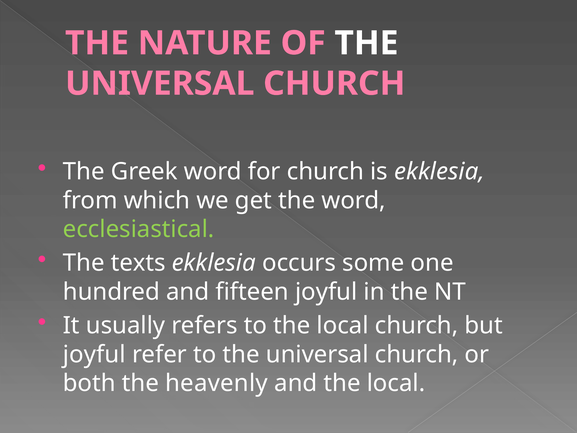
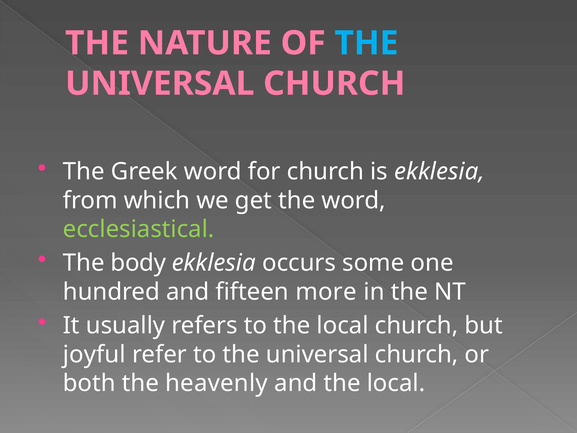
THE at (366, 43) colour: white -> light blue
texts: texts -> body
fifteen joyful: joyful -> more
